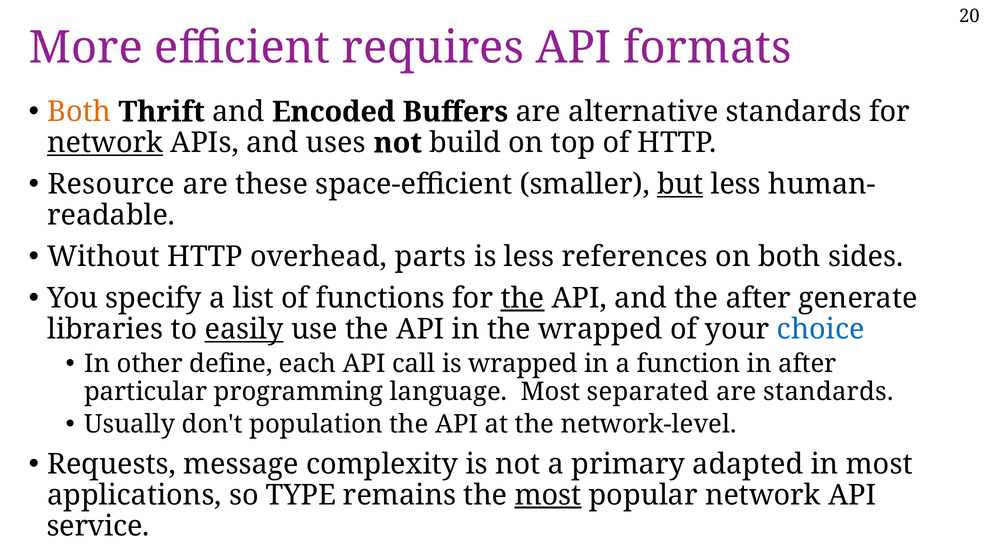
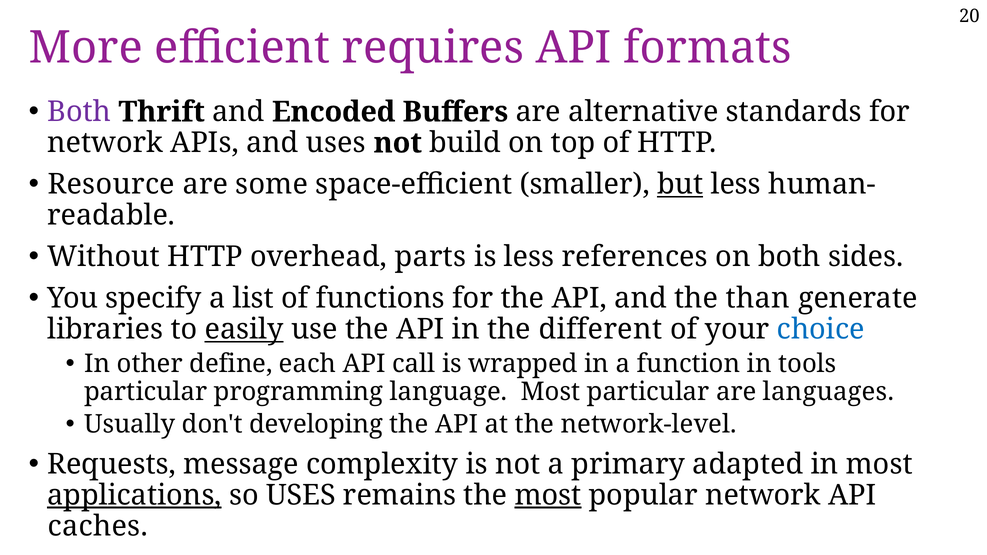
Both at (79, 112) colour: orange -> purple
network at (105, 143) underline: present -> none
these: these -> some
the at (522, 298) underline: present -> none
the after: after -> than
the wrapped: wrapped -> different
in after: after -> tools
Most separated: separated -> particular
are standards: standards -> languages
population: population -> developing
applications underline: none -> present
so TYPE: TYPE -> USES
service: service -> caches
